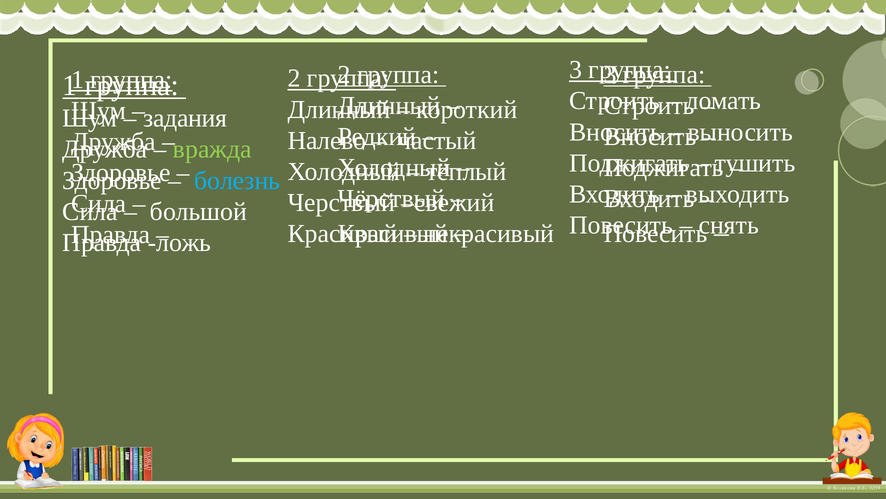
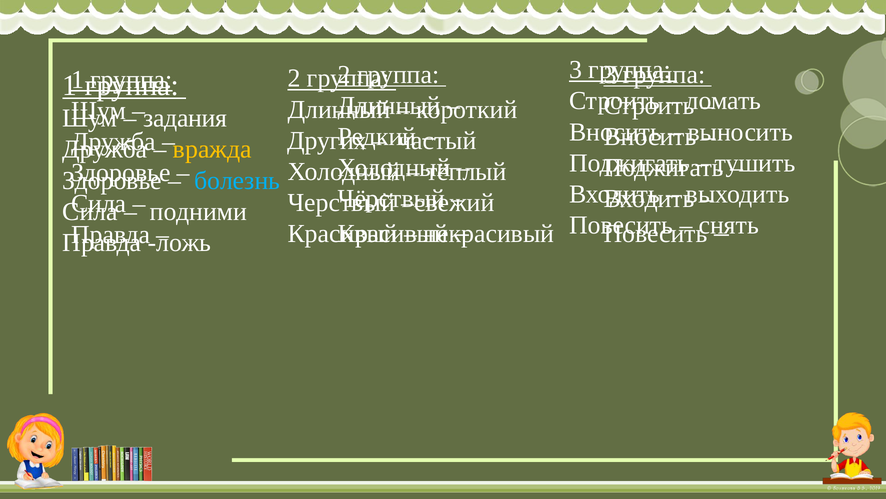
Налево: Налево -> Других
вражда colour: light green -> yellow
большой: большой -> подними
